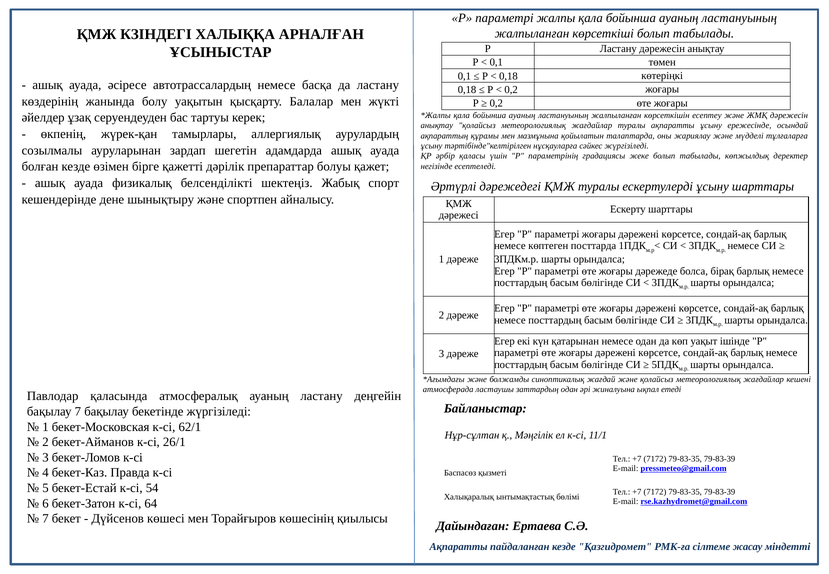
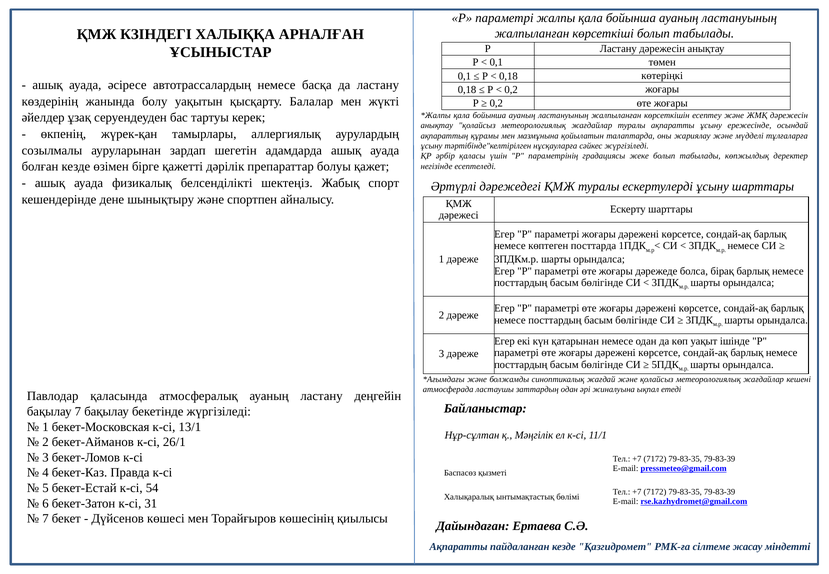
62/1: 62/1 -> 13/1
64: 64 -> 31
